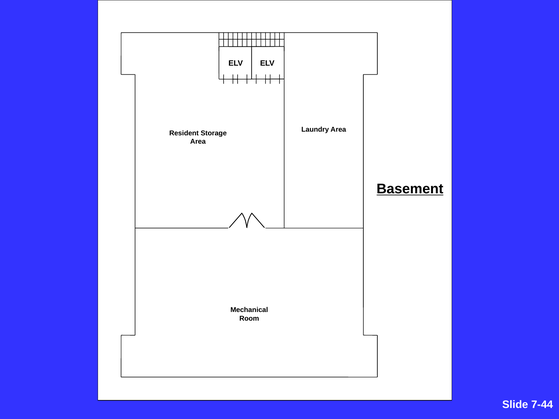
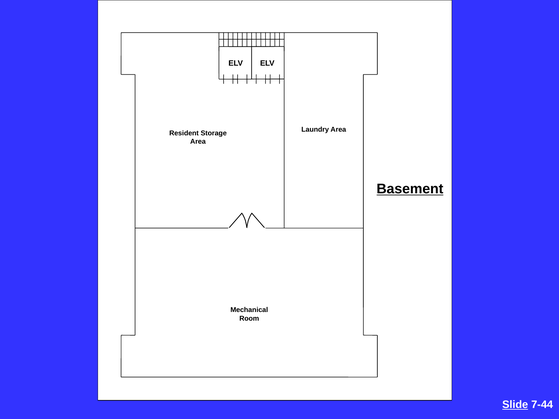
Slide underline: none -> present
